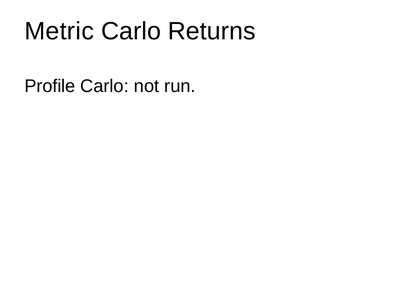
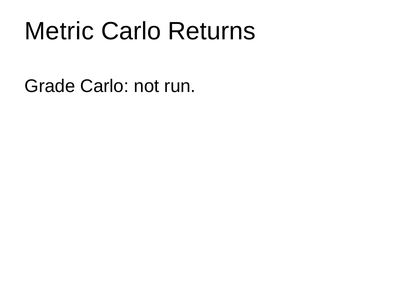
Profile: Profile -> Grade
